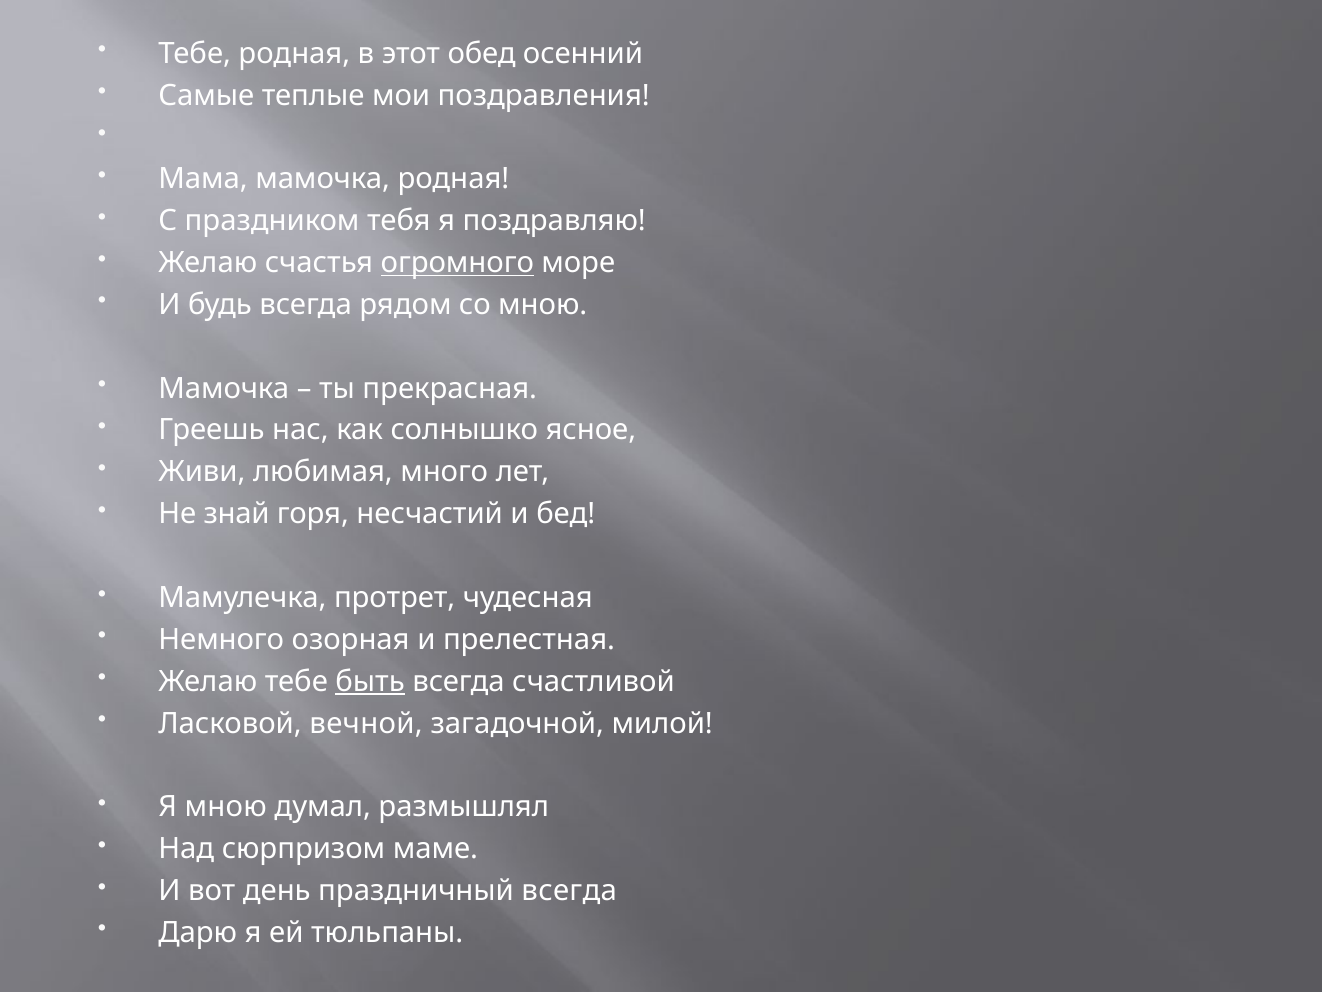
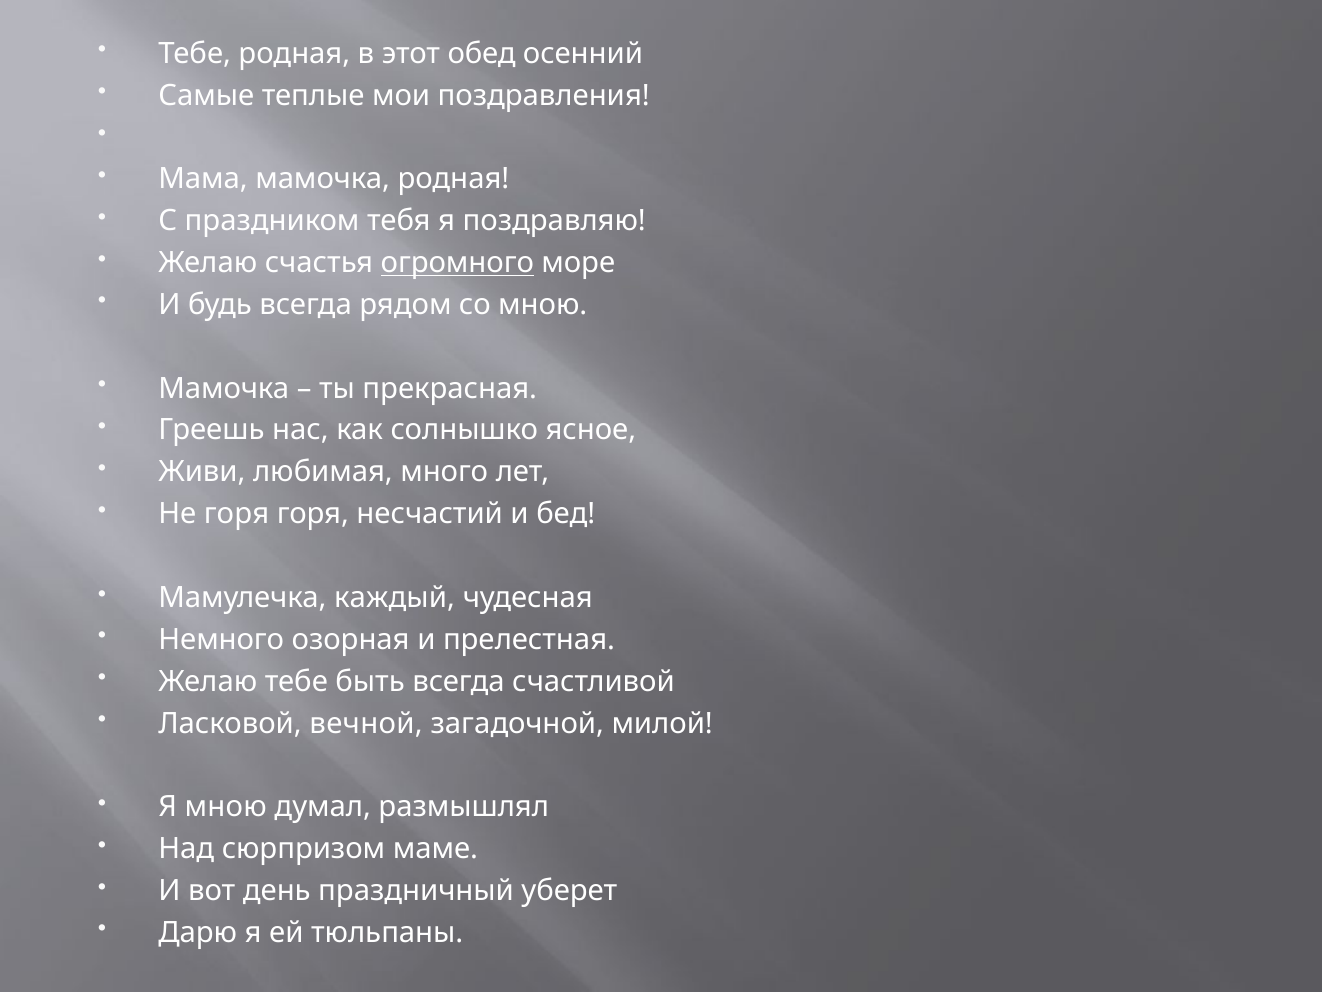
Не знай: знай -> горя
протрет: протрет -> каждый
быть underline: present -> none
праздничный всегда: всегда -> уберет
